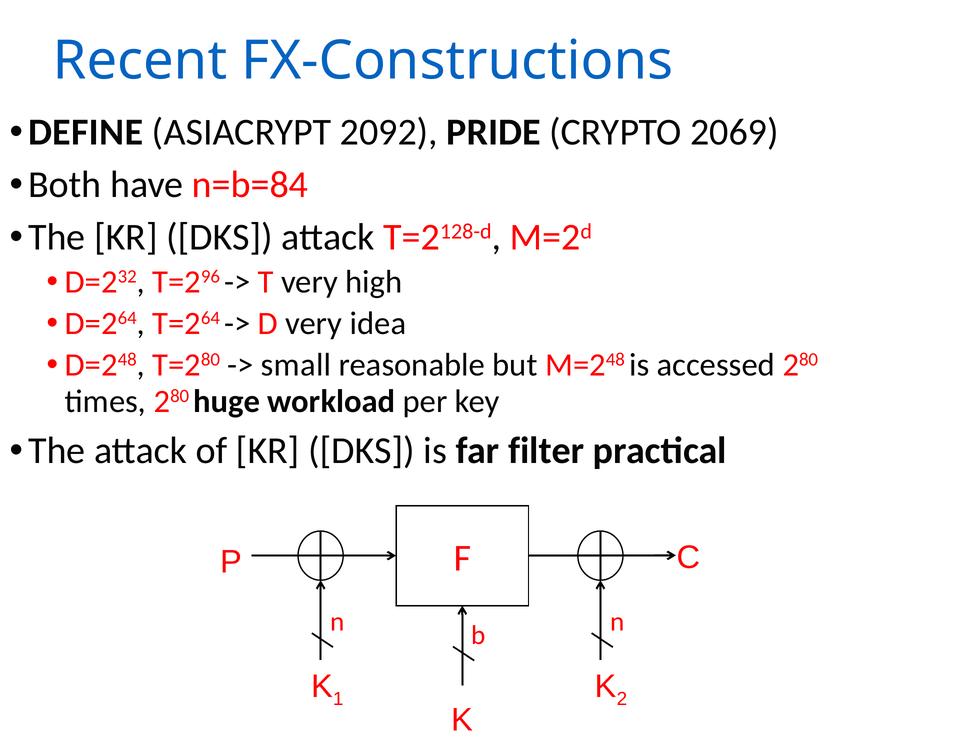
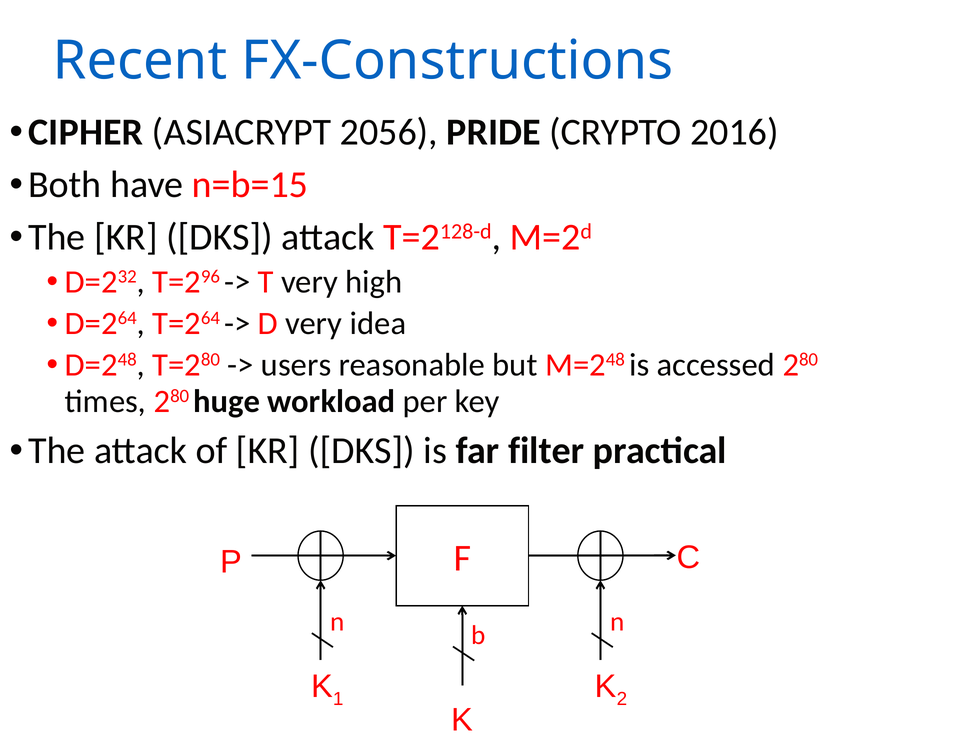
DEFINE: DEFINE -> CIPHER
2092: 2092 -> 2056
2069: 2069 -> 2016
n=b=84: n=b=84 -> n=b=15
small: small -> users
